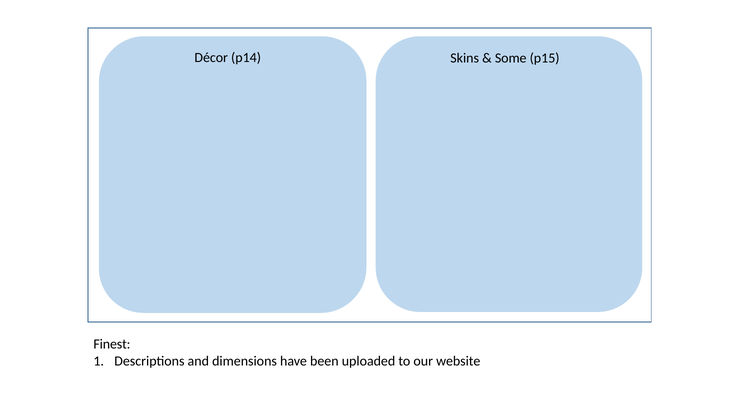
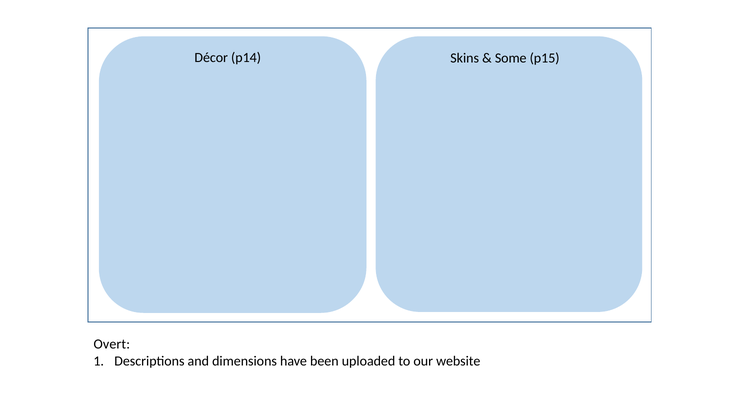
Finest: Finest -> Overt
